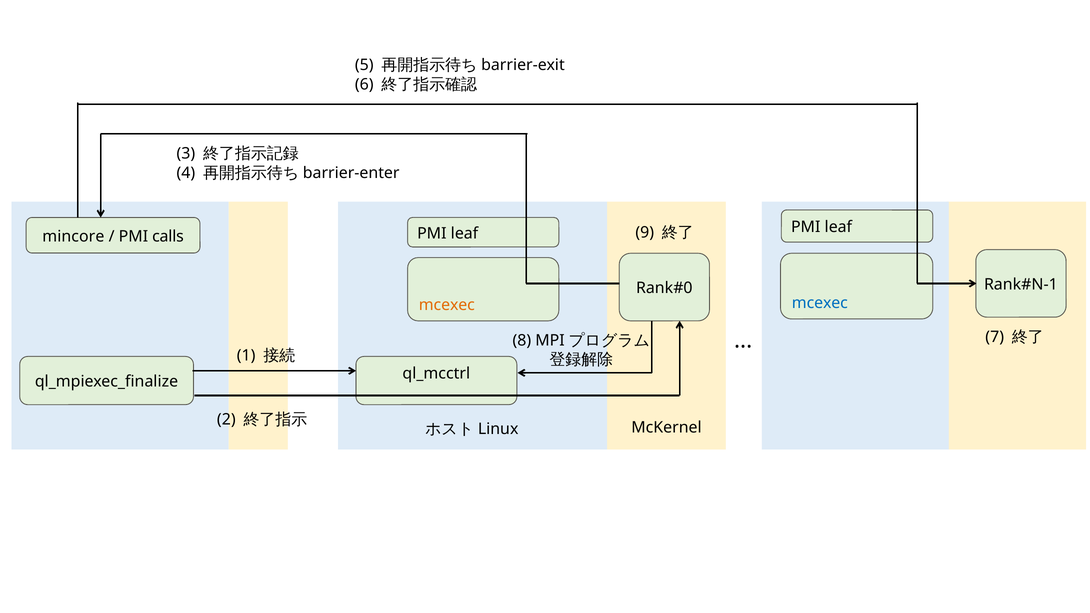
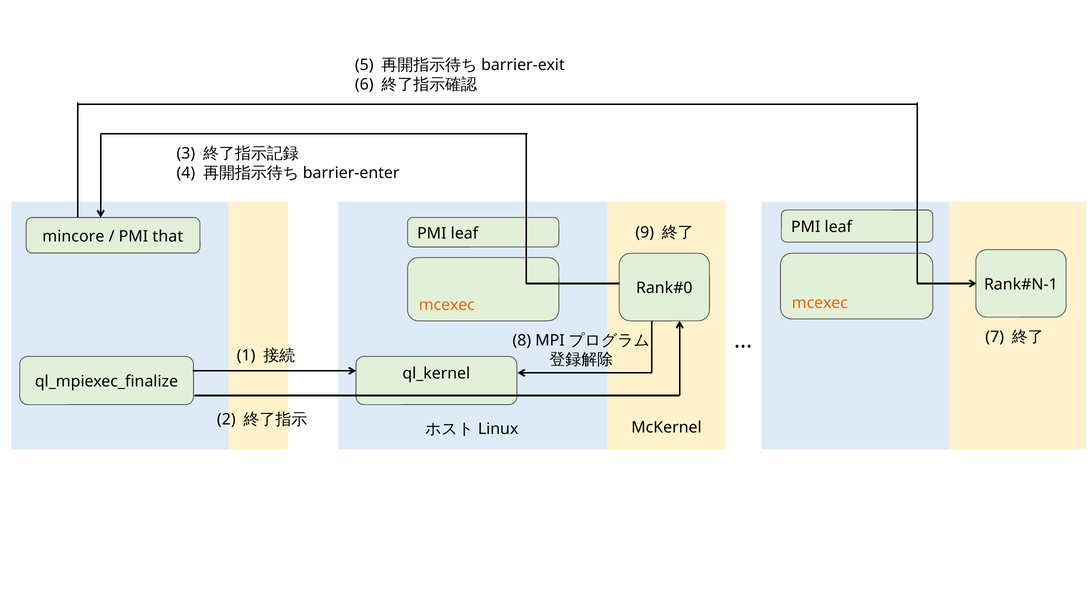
calls: calls -> that
mcexec at (820, 303) colour: blue -> orange
ql_mcctrl: ql_mcctrl -> ql_kernel
